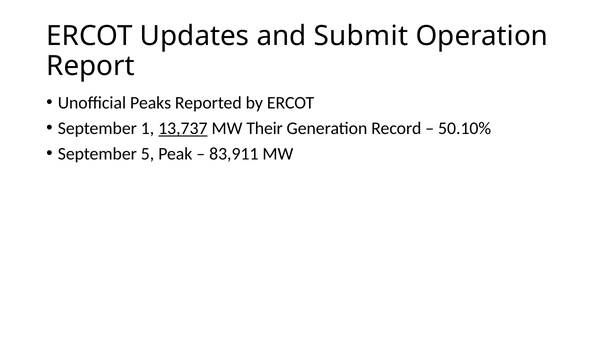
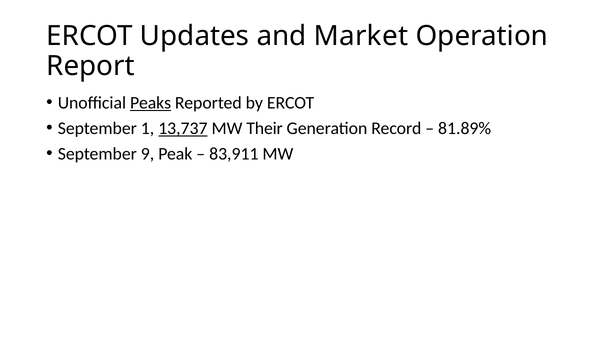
Submit: Submit -> Market
Peaks underline: none -> present
50.10%: 50.10% -> 81.89%
5: 5 -> 9
